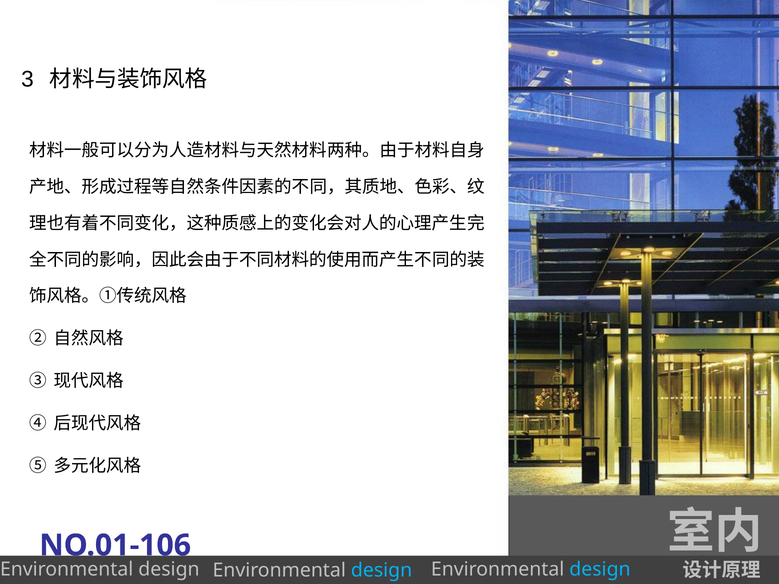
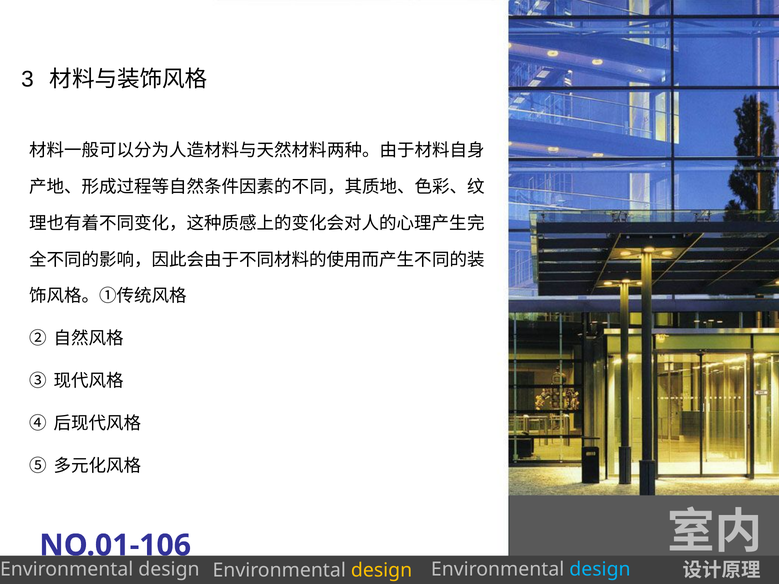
design at (382, 571) colour: light blue -> yellow
